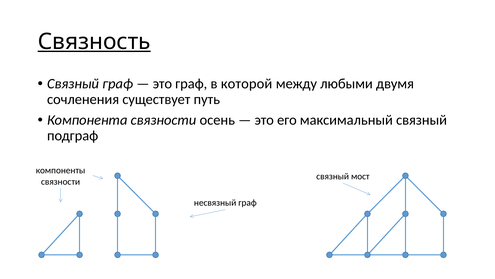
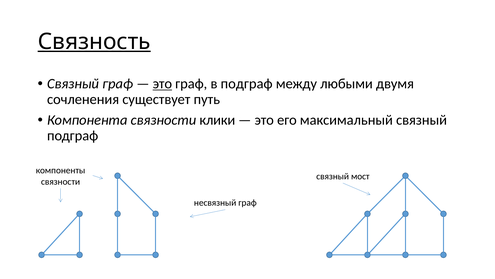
это at (162, 84) underline: none -> present
в которой: которой -> подграф
осень: осень -> клики
